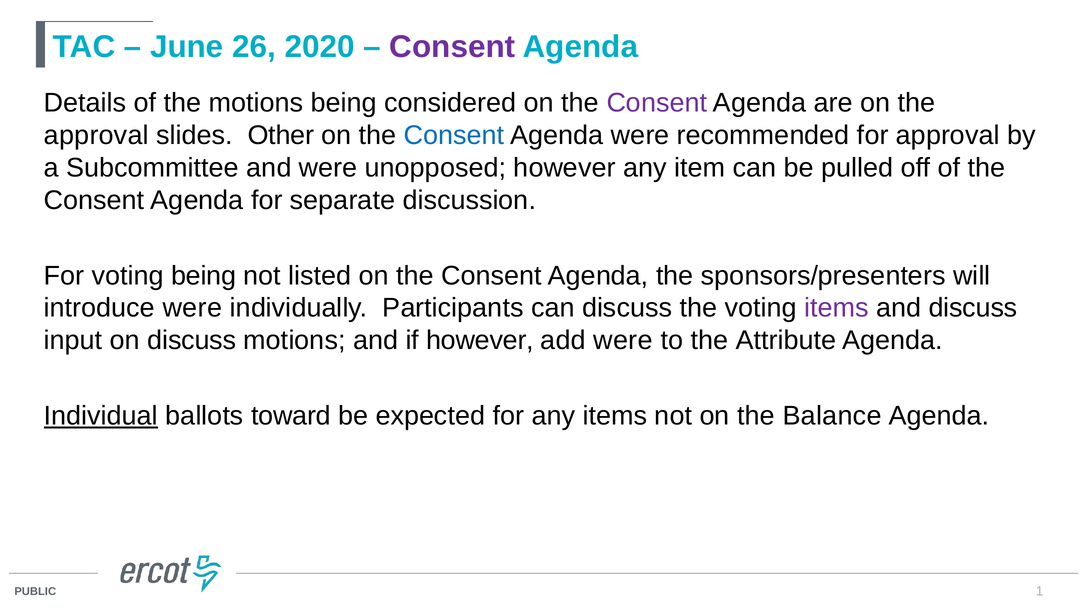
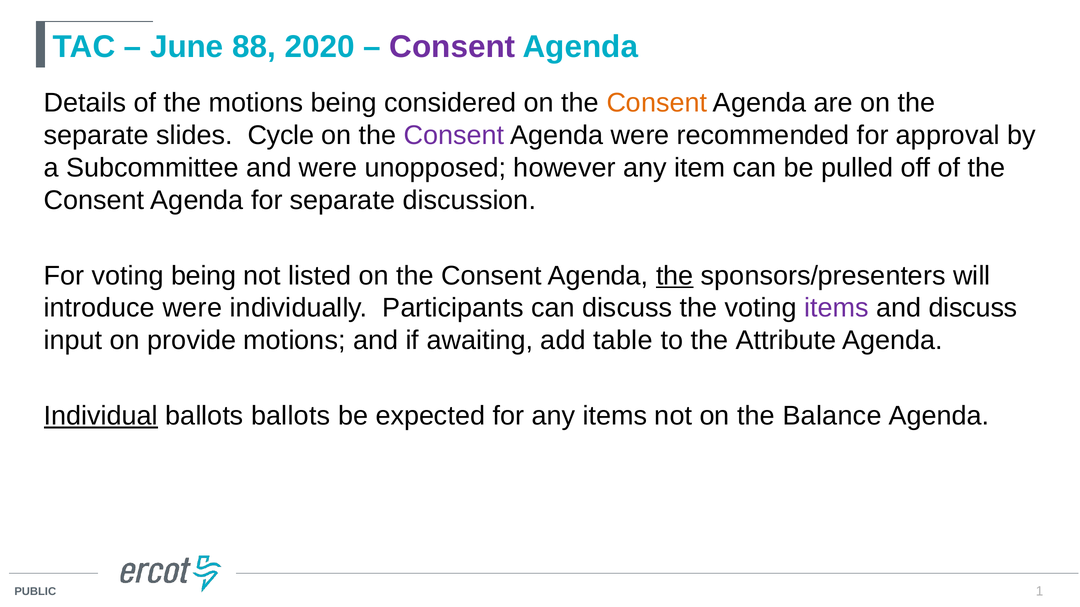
26: 26 -> 88
Consent at (657, 103) colour: purple -> orange
approval at (96, 135): approval -> separate
Other: Other -> Cycle
Consent at (454, 135) colour: blue -> purple
the at (675, 276) underline: none -> present
on discuss: discuss -> provide
if however: however -> awaiting
add were: were -> table
ballots toward: toward -> ballots
